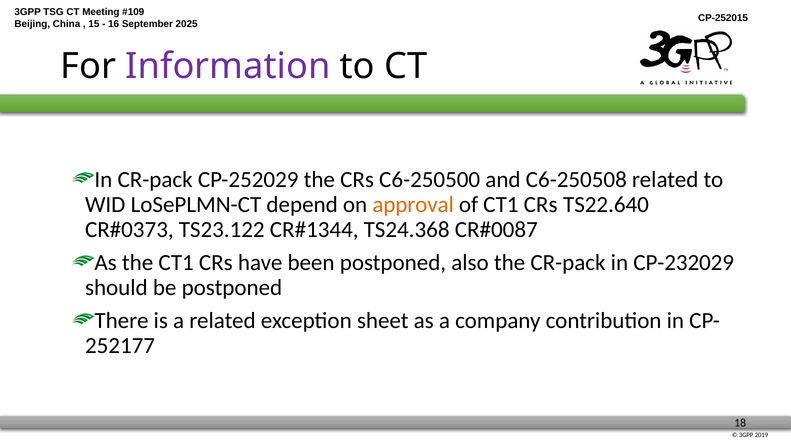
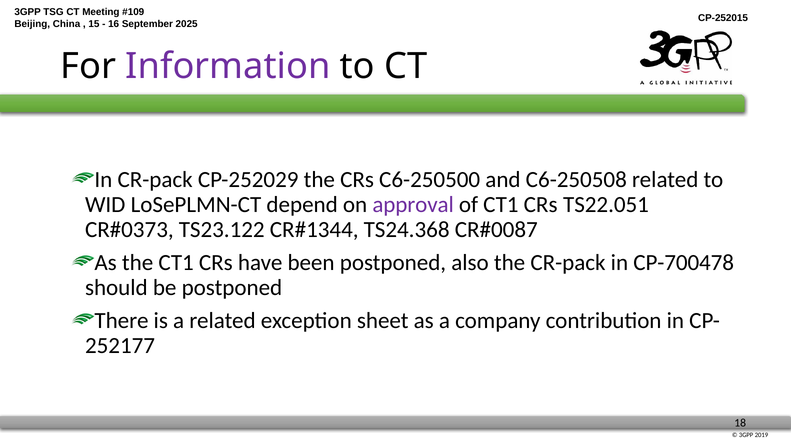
approval colour: orange -> purple
TS22.640: TS22.640 -> TS22.051
CP-232029: CP-232029 -> CP-700478
